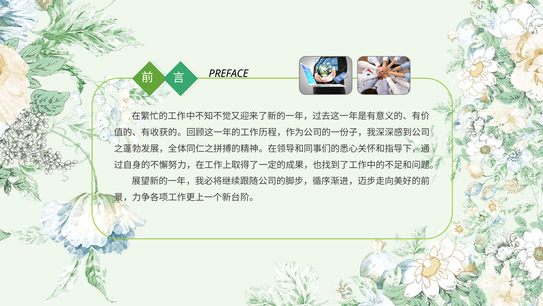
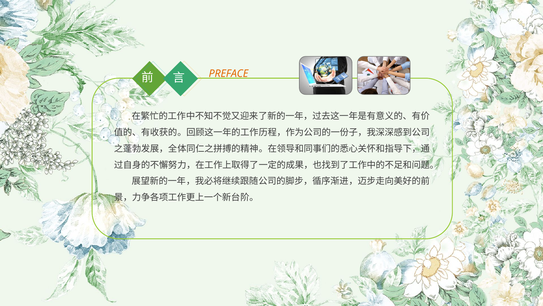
PREFACE colour: black -> orange
